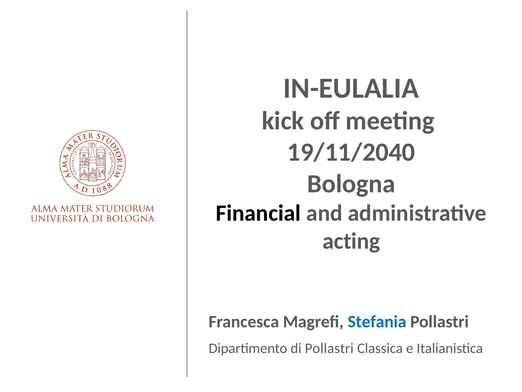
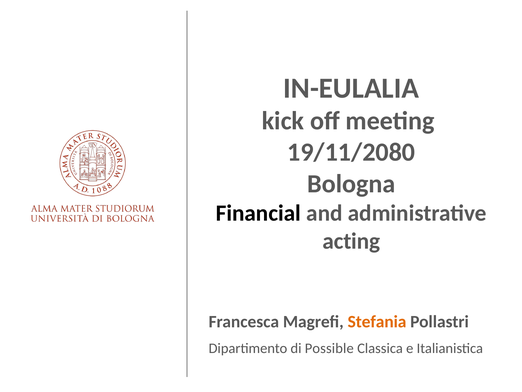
19/11/2040: 19/11/2040 -> 19/11/2080
Stefania colour: blue -> orange
di Pollastri: Pollastri -> Possible
